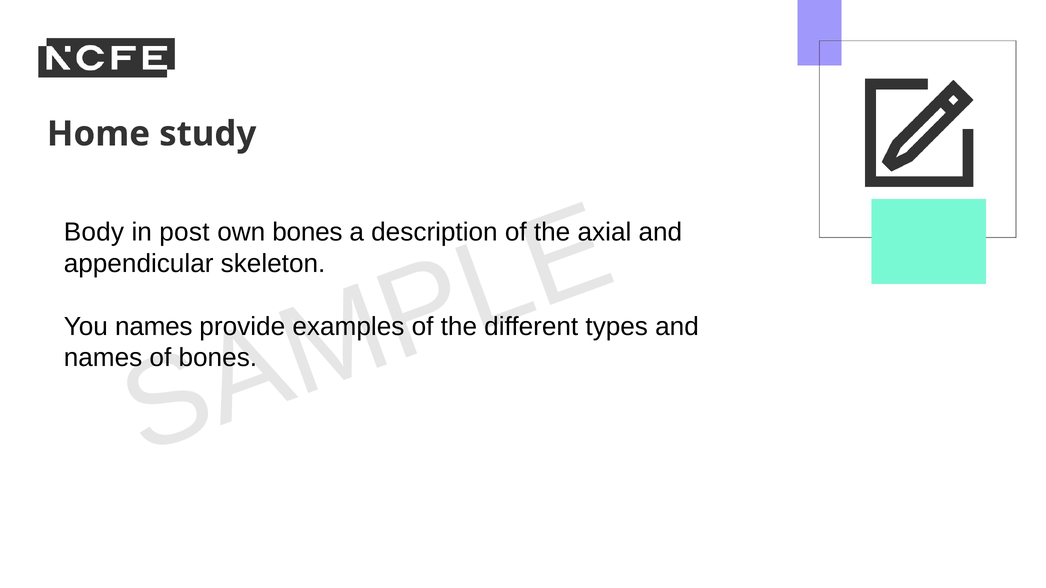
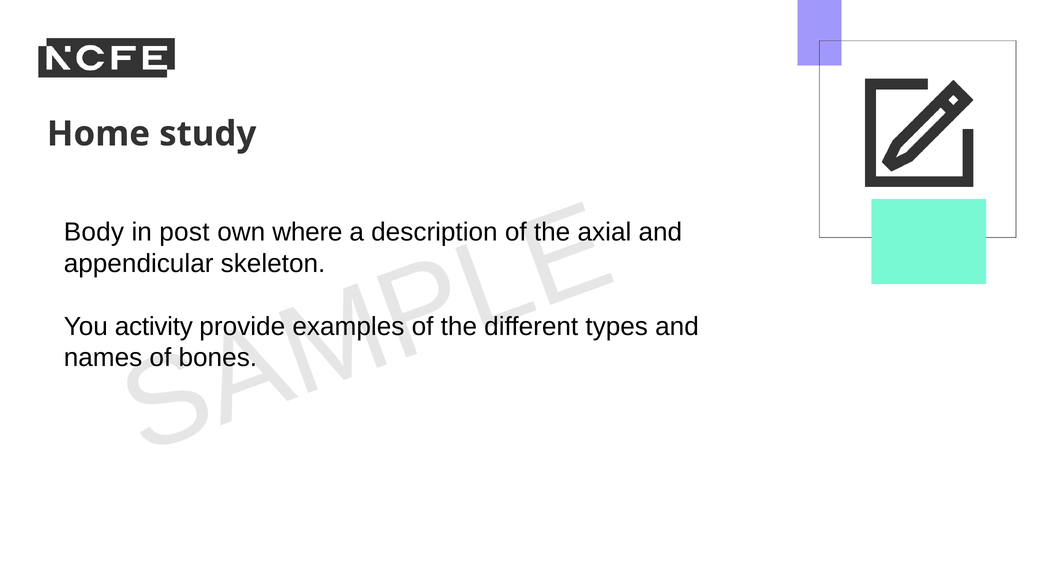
own bones: bones -> where
You names: names -> activity
